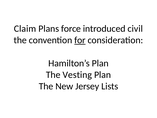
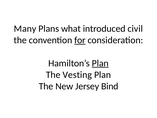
Claim: Claim -> Many
force: force -> what
Plan at (100, 63) underline: none -> present
Lists: Lists -> Bind
